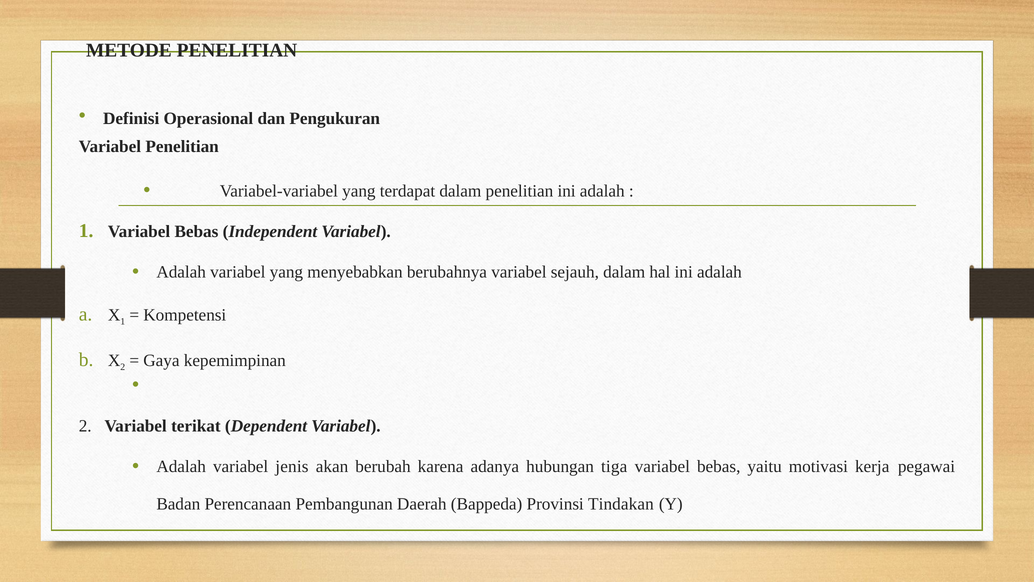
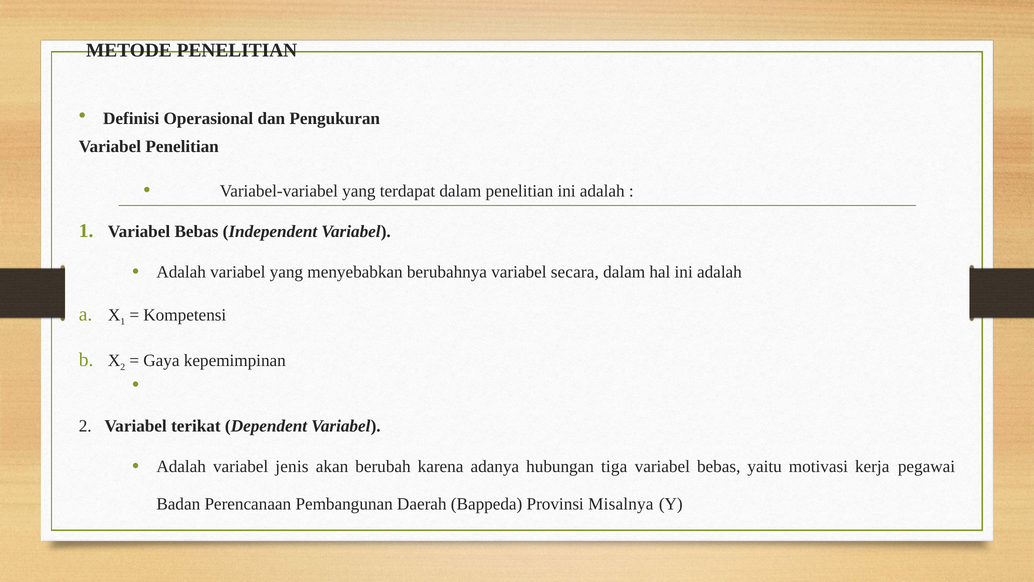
sejauh: sejauh -> secara
Tindakan: Tindakan -> Misalnya
